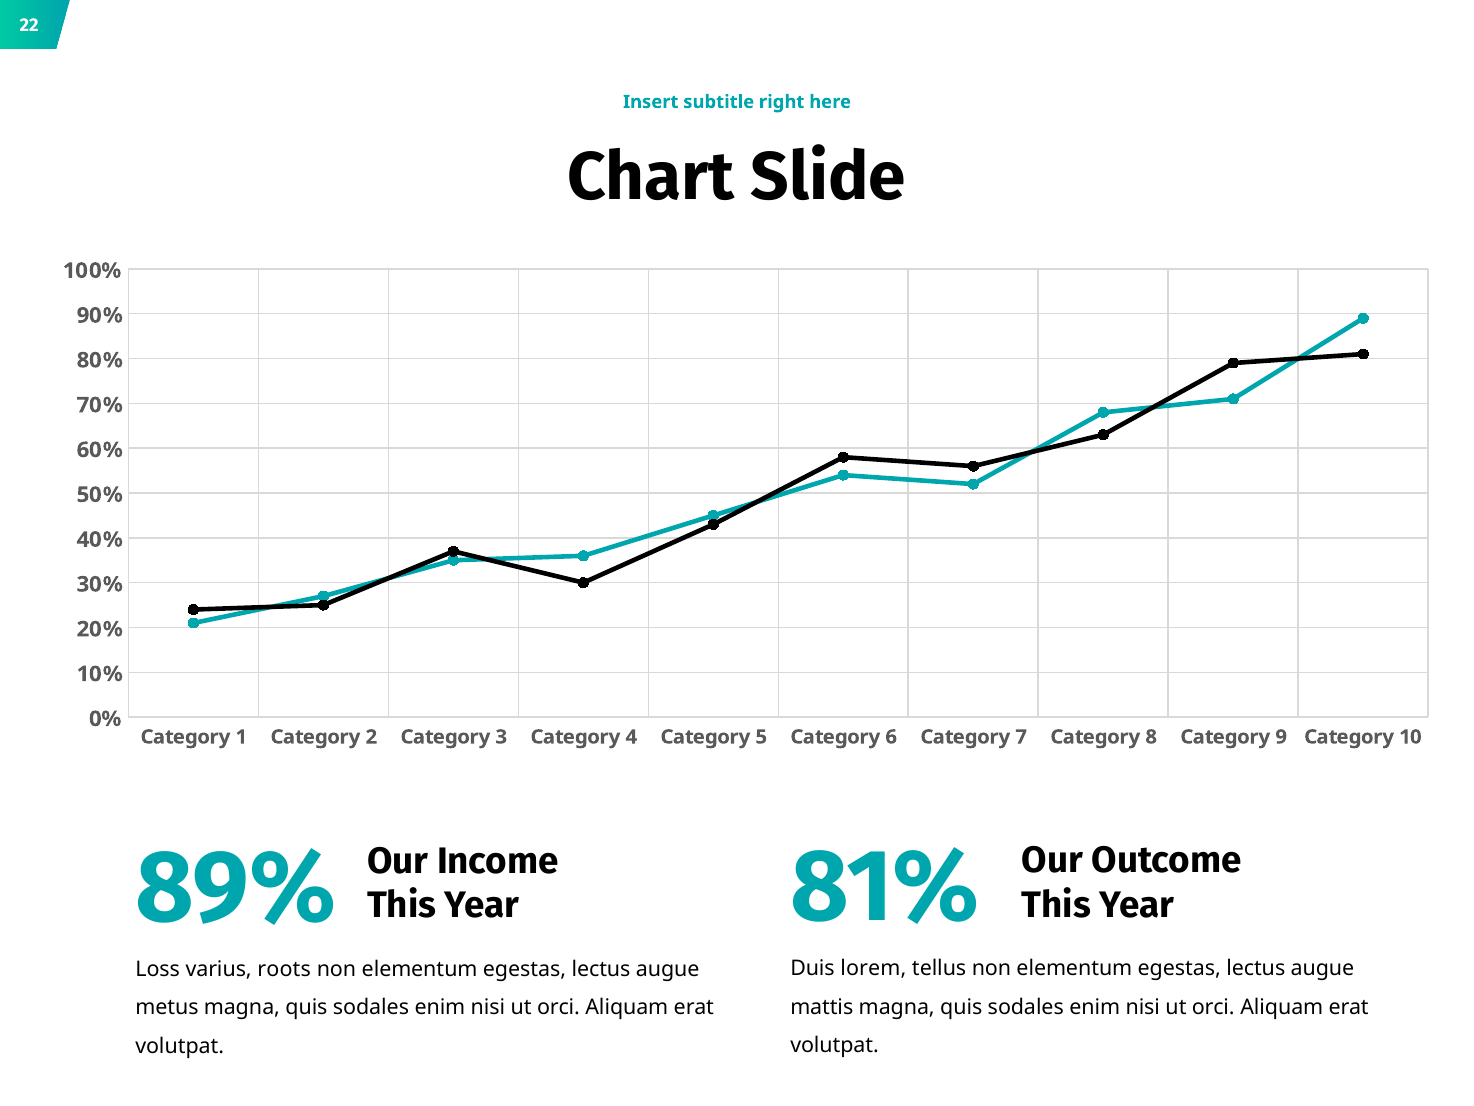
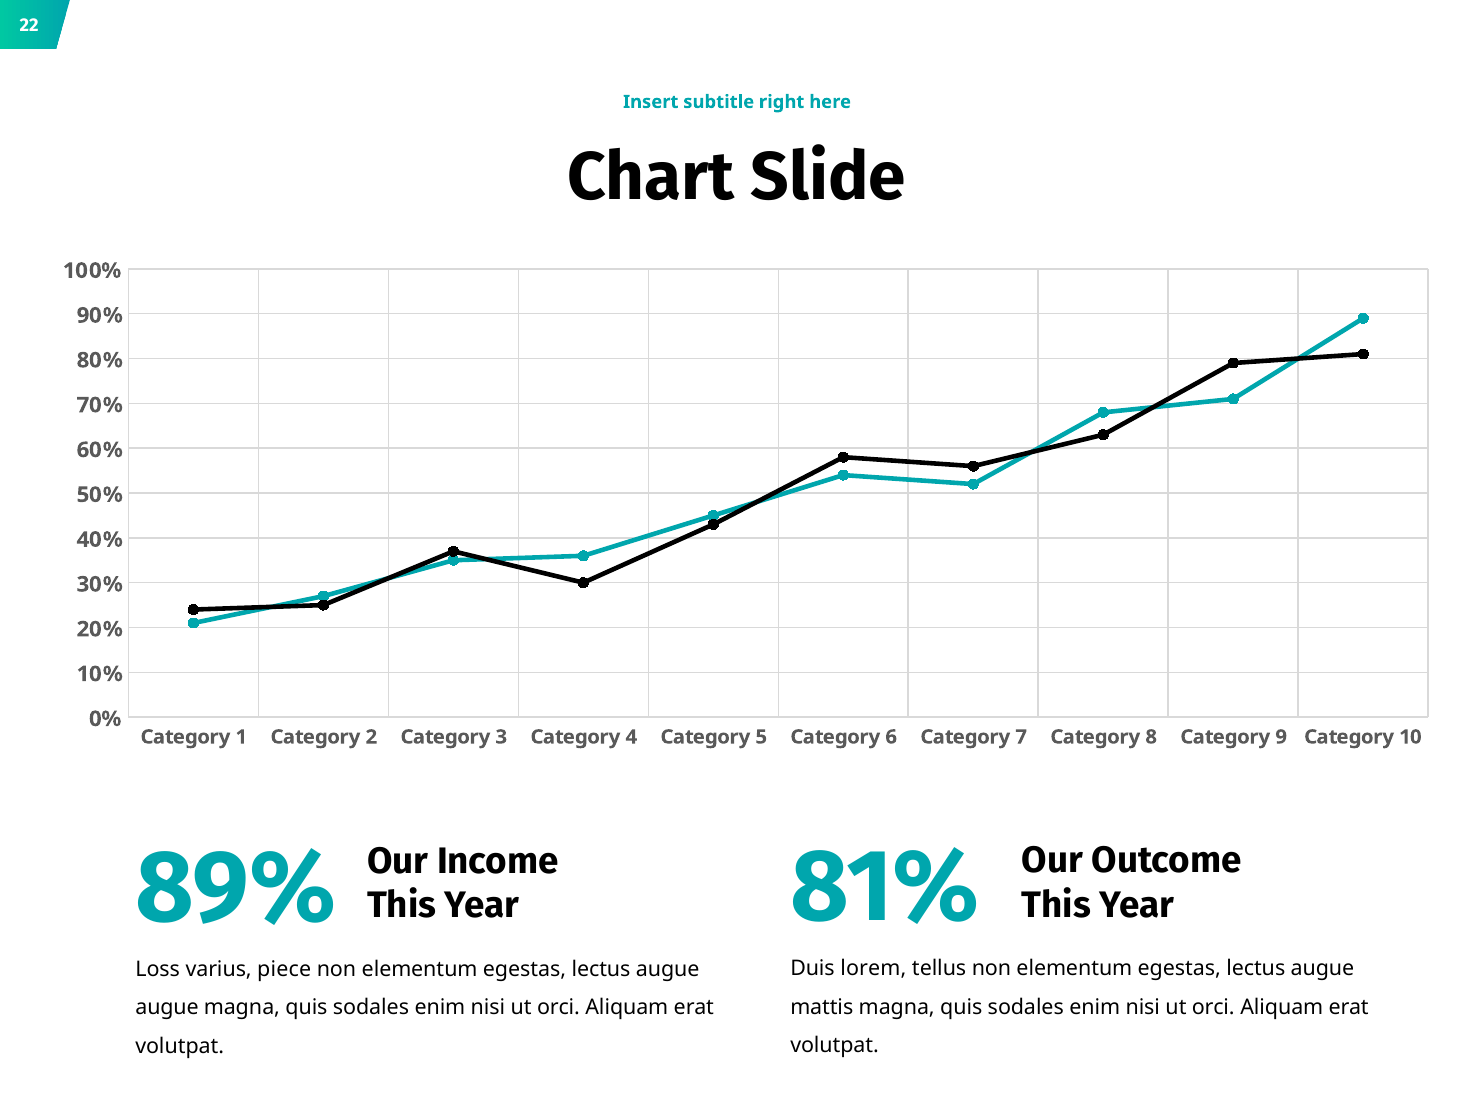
roots: roots -> piece
metus at (167, 1007): metus -> augue
